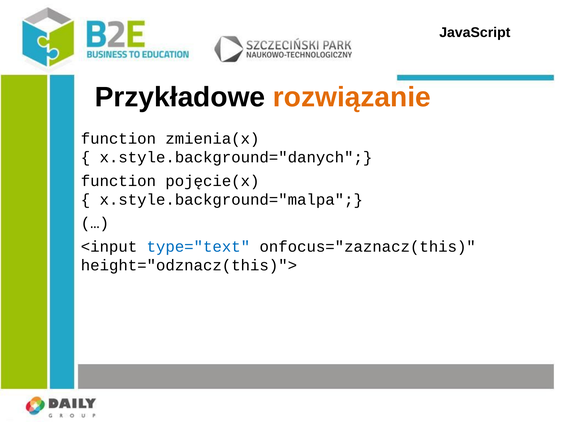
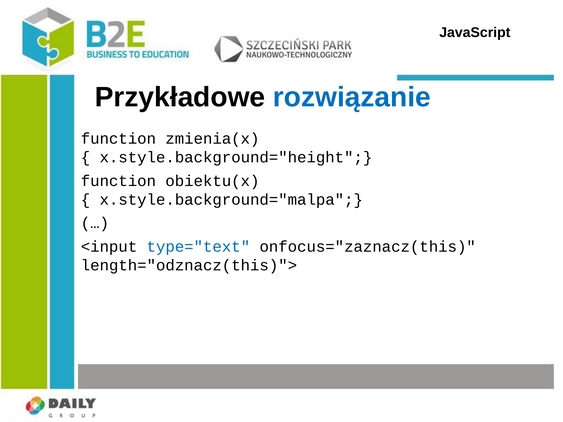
rozwiązanie colour: orange -> blue
x.style.background="danych: x.style.background="danych -> x.style.background="height
pojęcie(x: pojęcie(x -> obiektu(x
height="odznacz(this)">: height="odznacz(this)"> -> length="odznacz(this)">
